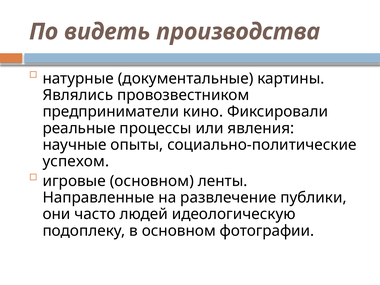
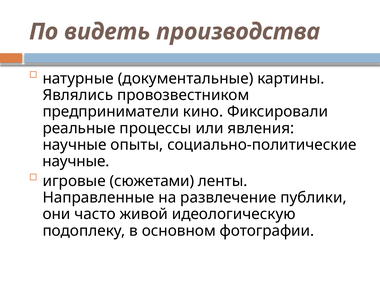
успехом at (76, 161): успехом -> научные
игровые основном: основном -> сюжетами
людей: людей -> живой
